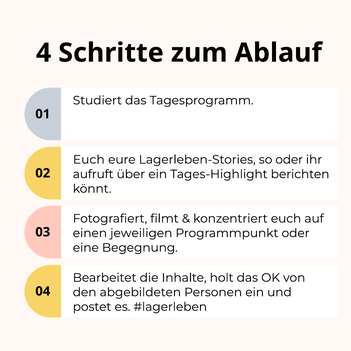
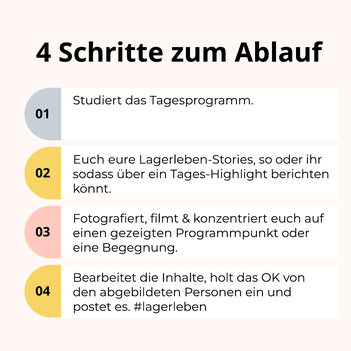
aufruft: aufruft -> sodass
jeweiligen: jeweiligen -> gezeigten
